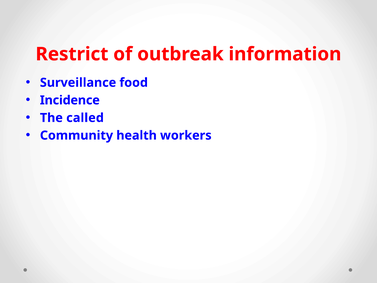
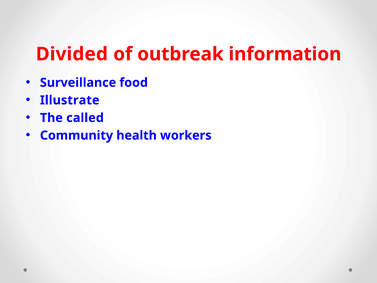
Restrict: Restrict -> Divided
Incidence: Incidence -> Illustrate
